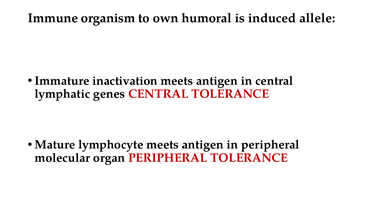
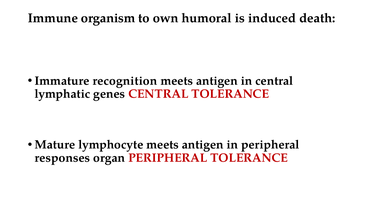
allele: allele -> death
inactivation: inactivation -> recognition
molecular: molecular -> responses
